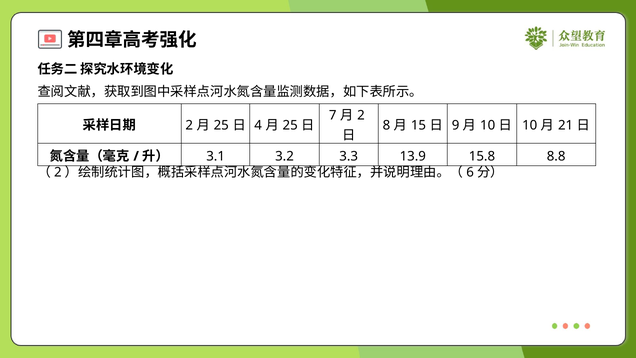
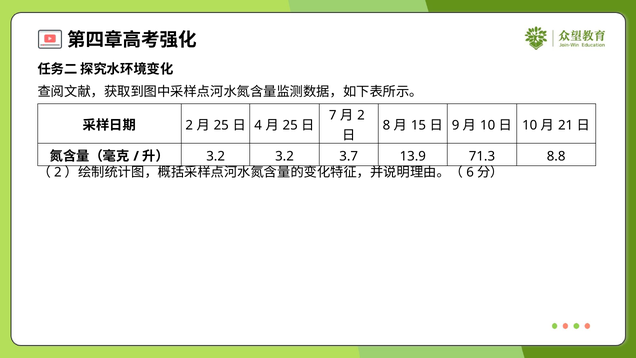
3.1 at (216, 156): 3.1 -> 3.2
3.3: 3.3 -> 3.7
15.8: 15.8 -> 71.3
